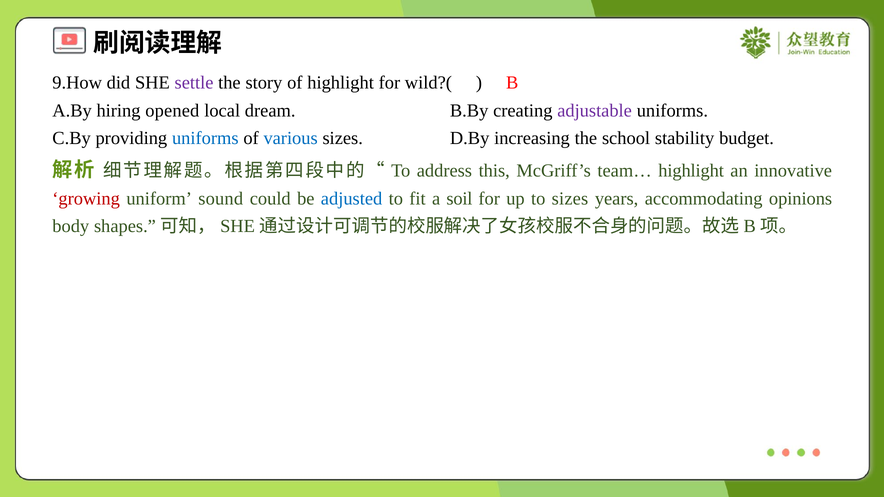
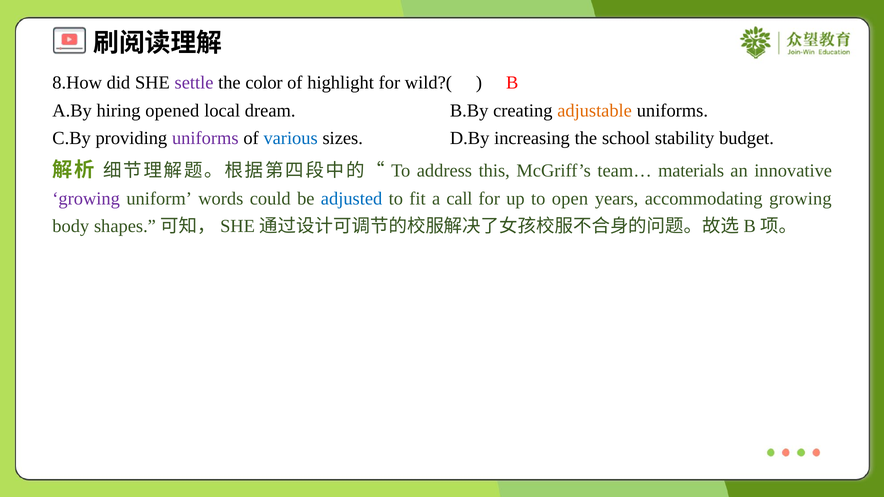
9.How: 9.How -> 8.How
story: story -> color
adjustable colour: purple -> orange
uniforms at (205, 138) colour: blue -> purple
team… highlight: highlight -> materials
growing at (86, 199) colour: red -> purple
sound: sound -> words
soil: soil -> call
to sizes: sizes -> open
accommodating opinions: opinions -> growing
